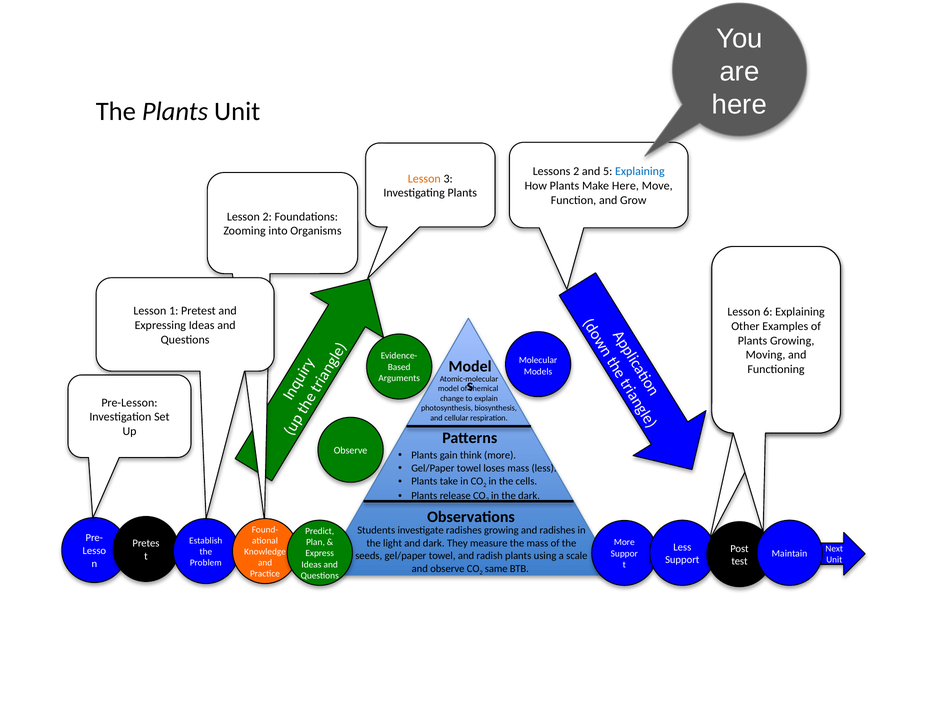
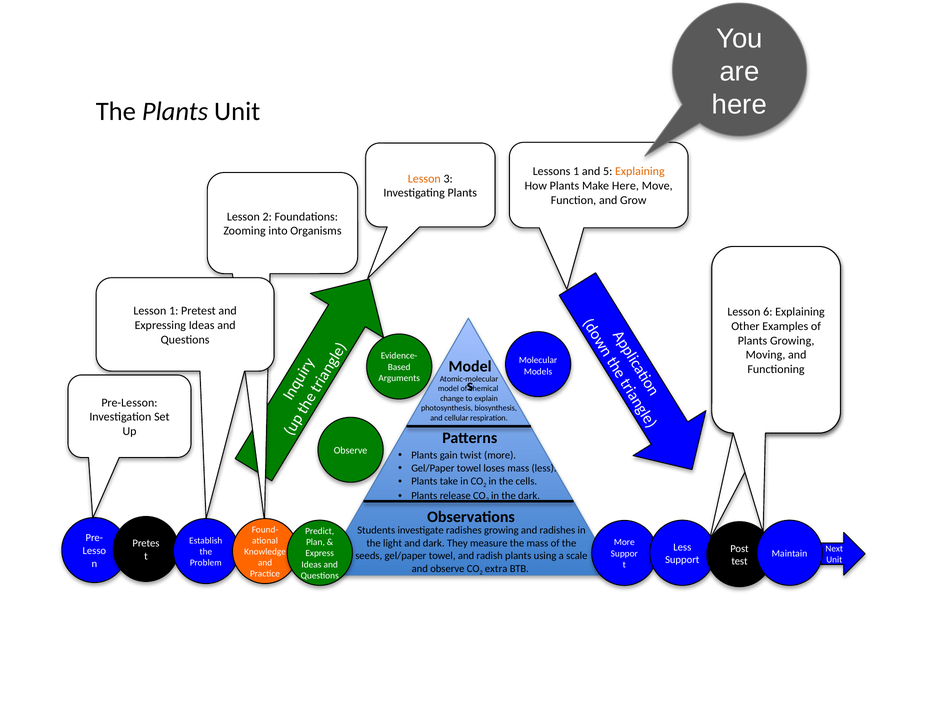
Lessons 2: 2 -> 1
Explaining at (640, 172) colour: blue -> orange
think: think -> twist
same: same -> extra
